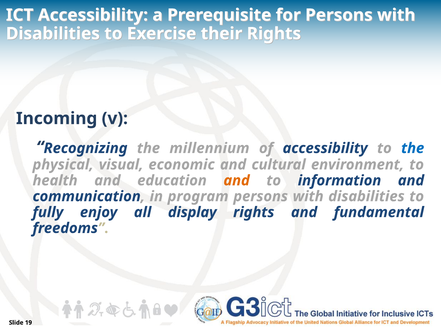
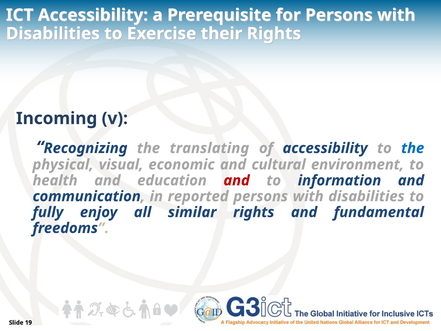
millennium: millennium -> translating
and at (237, 180) colour: orange -> red
program: program -> reported
display: display -> similar
